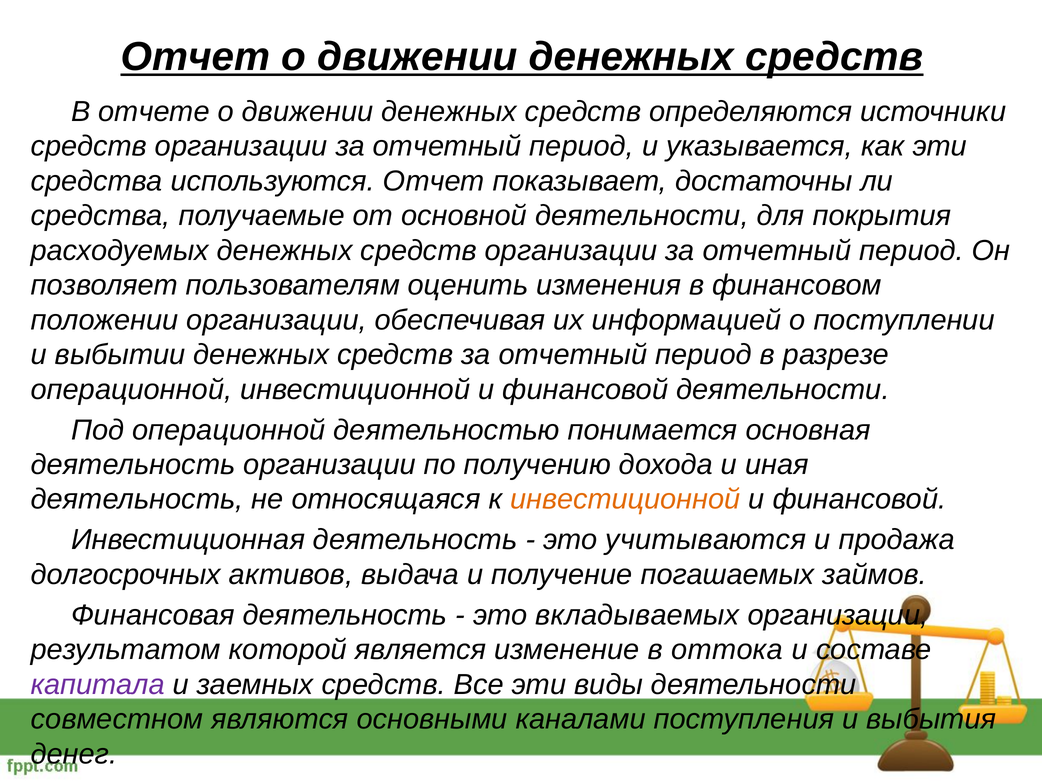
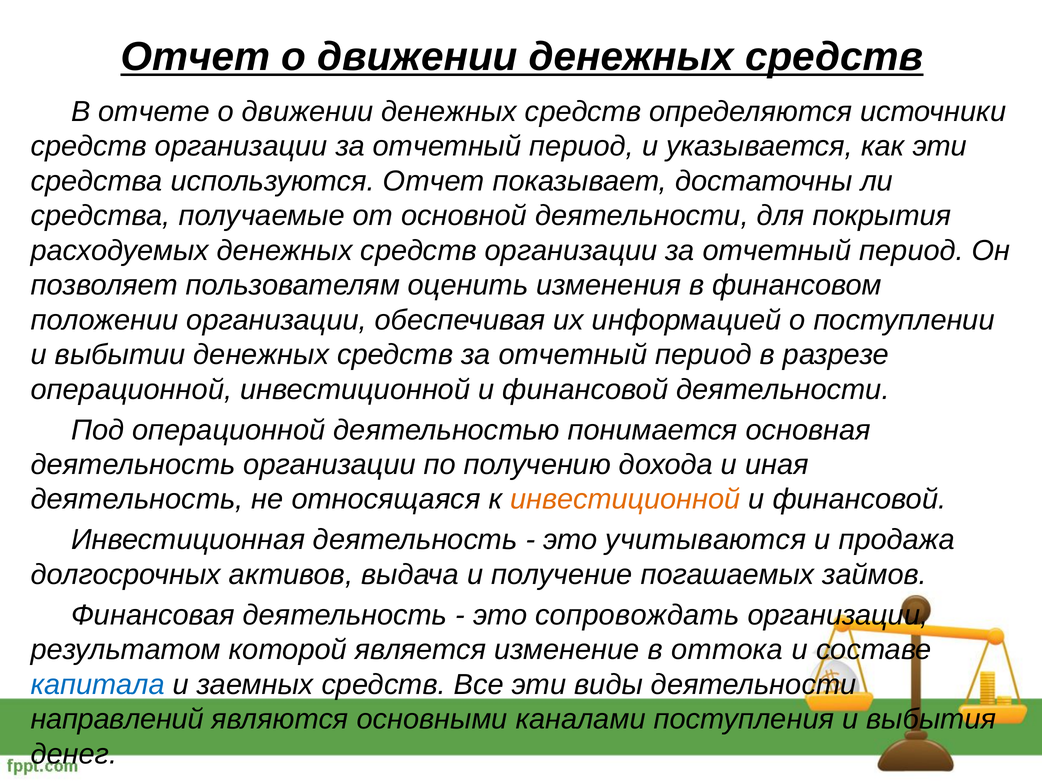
вкладываемых: вкладываемых -> сопровождать
капитала colour: purple -> blue
совместном: совместном -> направлений
